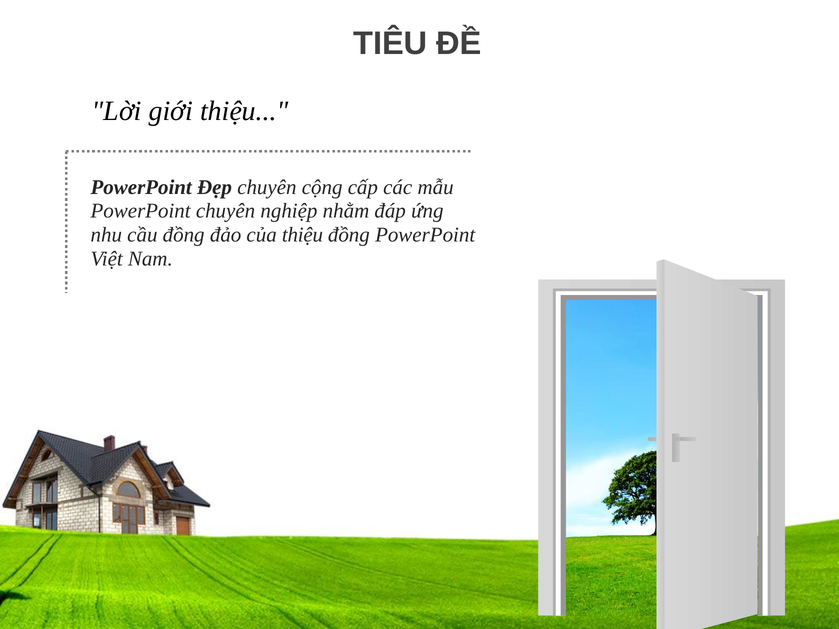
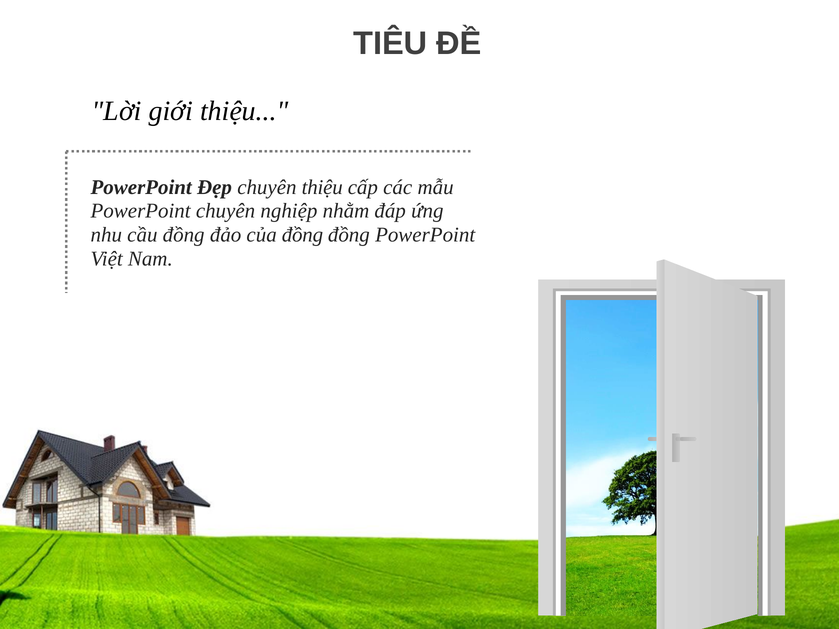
chuyên cộng: cộng -> thiệu
của thiệu: thiệu -> đồng
